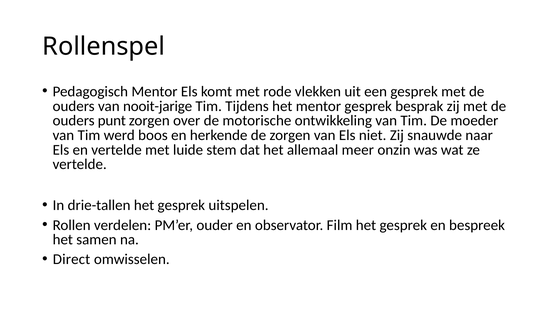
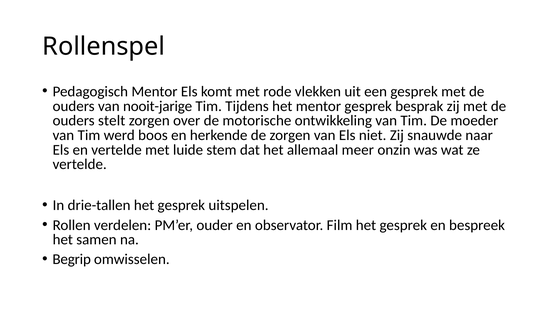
punt: punt -> stelt
Direct: Direct -> Begrip
